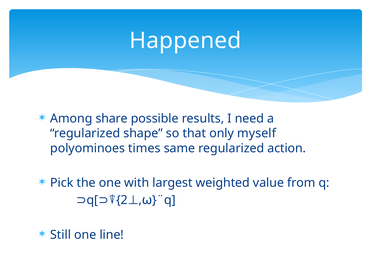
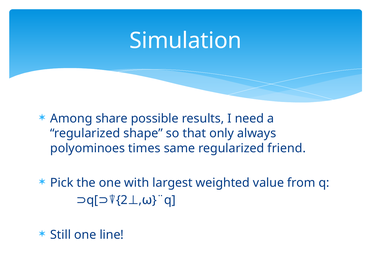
Happened: Happened -> Simulation
myself: myself -> always
action: action -> friend
